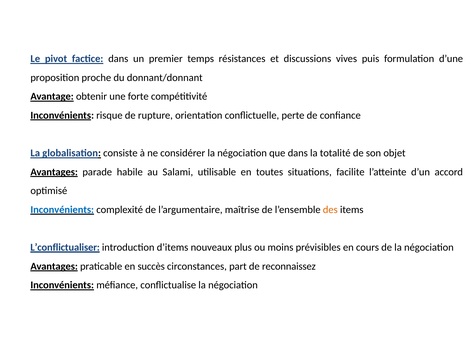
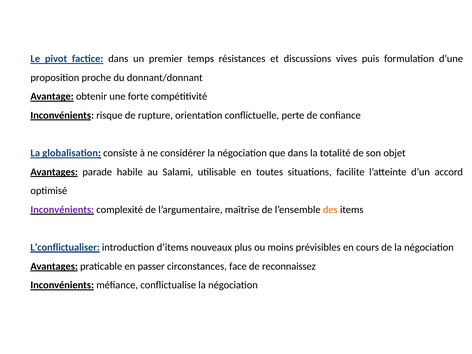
Inconvénients at (62, 210) colour: blue -> purple
succès: succès -> passer
part: part -> face
